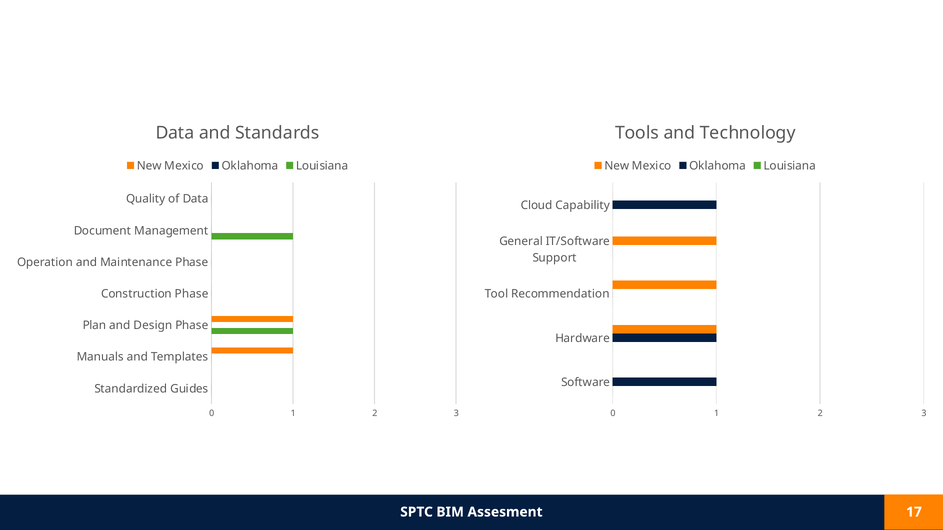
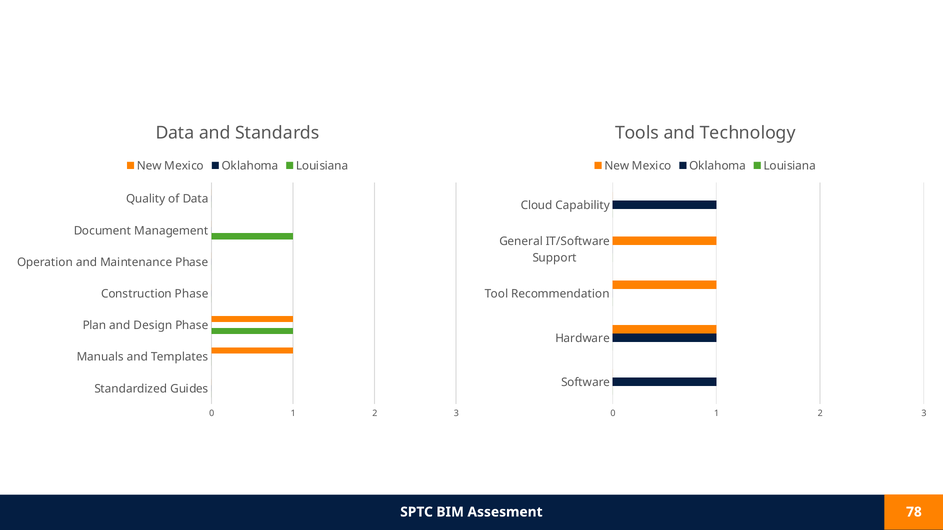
17: 17 -> 78
